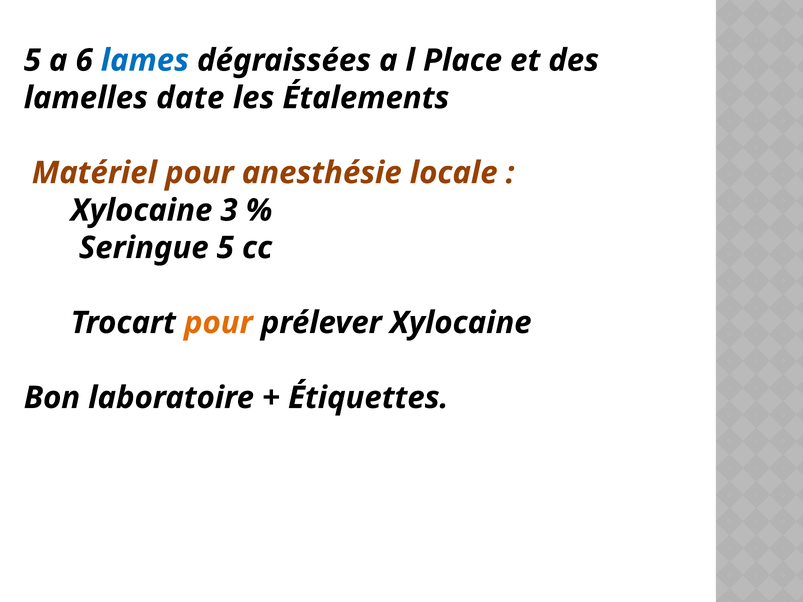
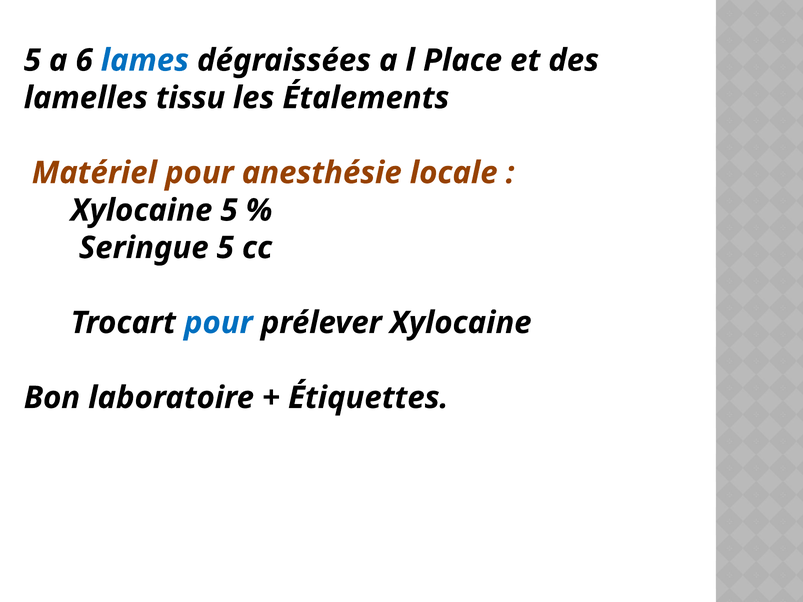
date: date -> tissu
Xylocaine 3: 3 -> 5
pour at (218, 323) colour: orange -> blue
